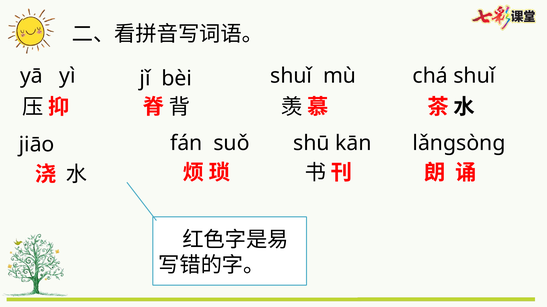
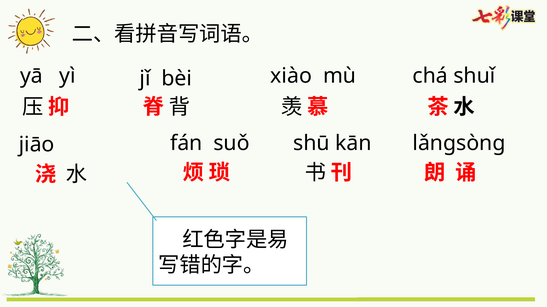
shuǐ at (291, 76): shuǐ -> xiào
